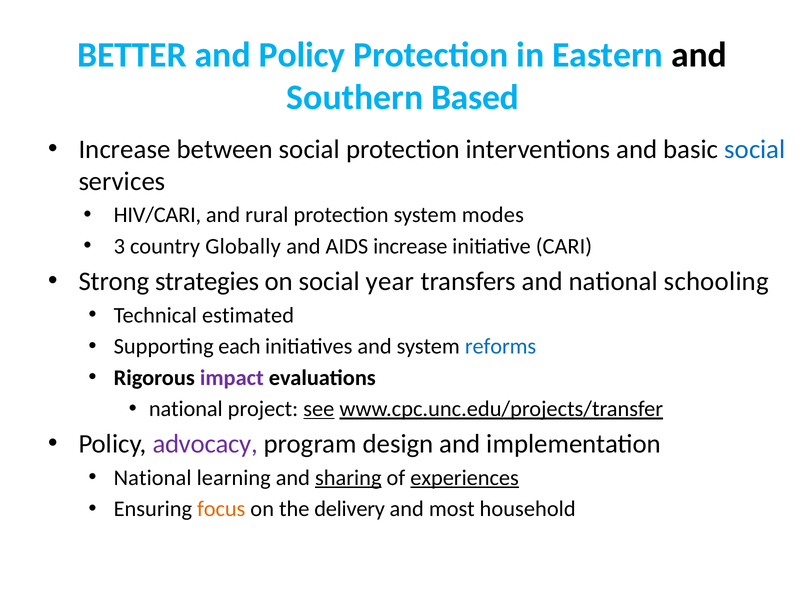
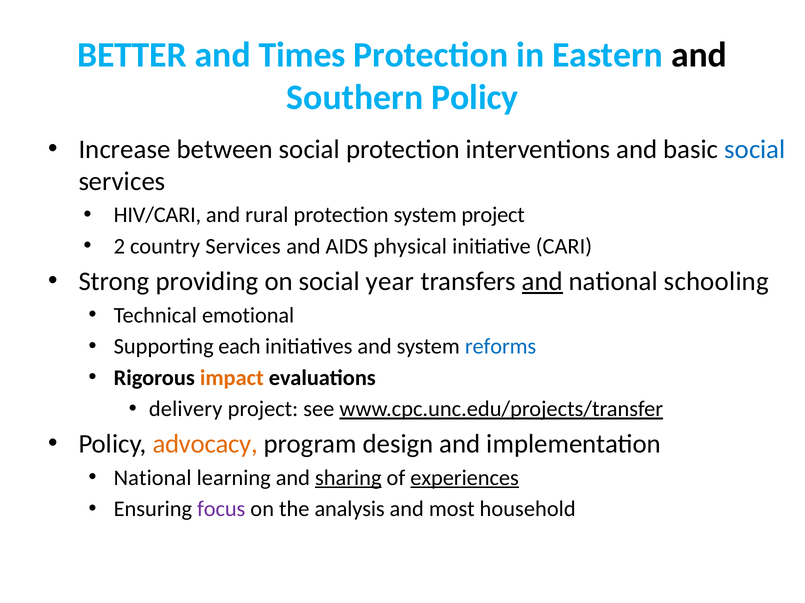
and Policy: Policy -> Times
Southern Based: Based -> Policy
system modes: modes -> project
3: 3 -> 2
country Globally: Globally -> Services
AIDS increase: increase -> physical
strategies: strategies -> providing
and at (542, 282) underline: none -> present
estimated: estimated -> emotional
impact colour: purple -> orange
national at (186, 409): national -> delivery
see underline: present -> none
advocacy colour: purple -> orange
focus colour: orange -> purple
delivery: delivery -> analysis
